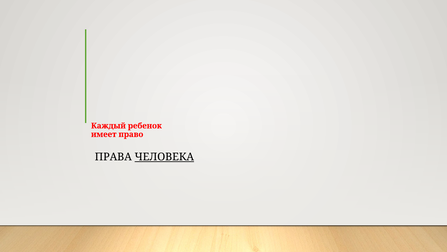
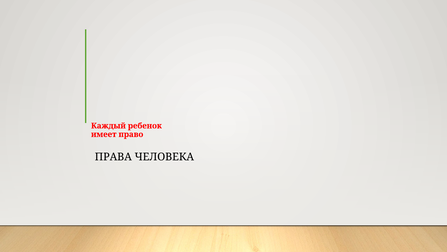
ЧЕЛОВЕКА underline: present -> none
